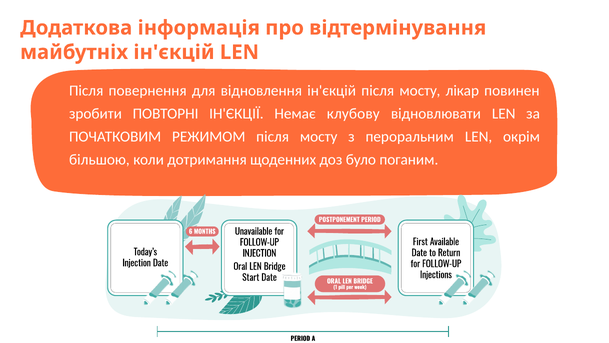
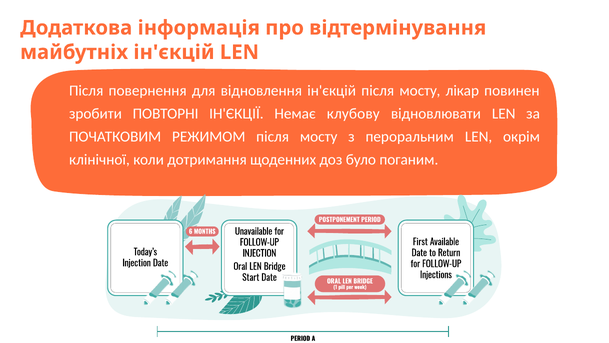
більшою: більшою -> клінічної
